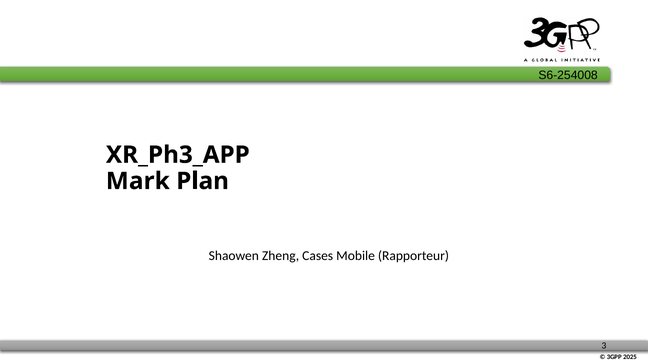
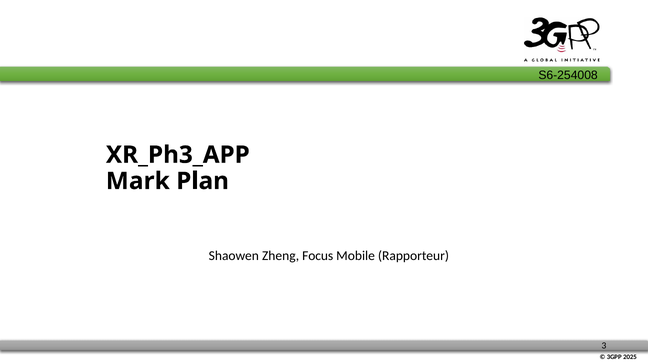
Cases: Cases -> Focus
